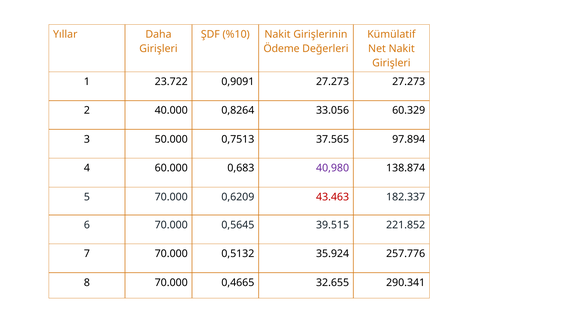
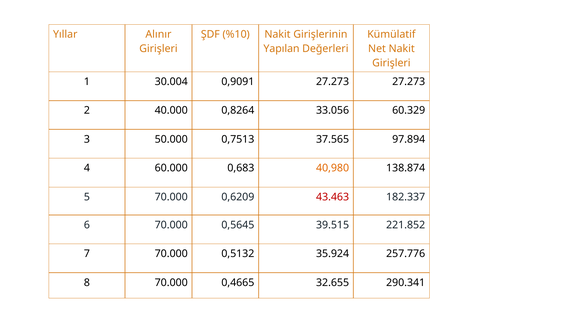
Daha: Daha -> Alınır
Ödeme: Ödeme -> Yapılan
23.722: 23.722 -> 30.004
40,980 colour: purple -> orange
